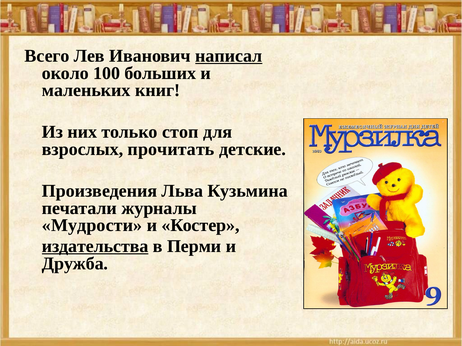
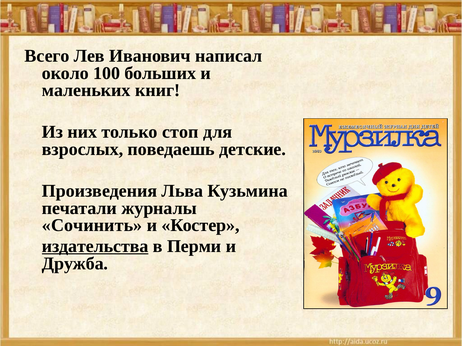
написал underline: present -> none
прочитать: прочитать -> поведаешь
Мудрости: Мудрости -> Сочинить
